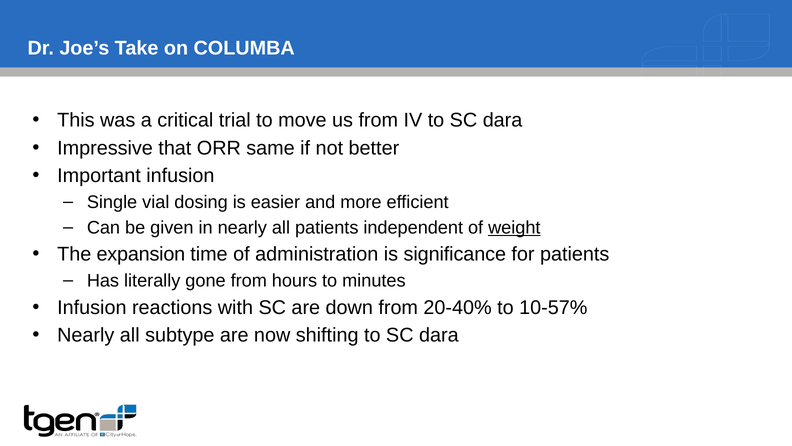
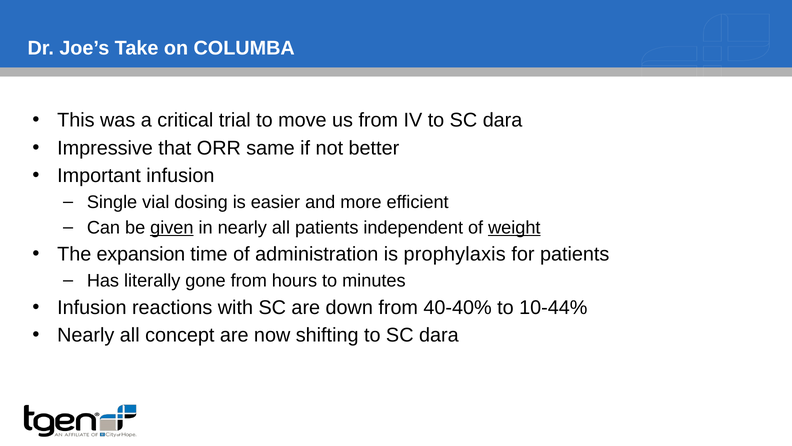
given underline: none -> present
significance: significance -> prophylaxis
20-40%: 20-40% -> 40-40%
10-57%: 10-57% -> 10-44%
subtype: subtype -> concept
